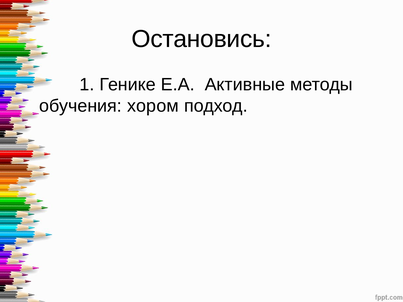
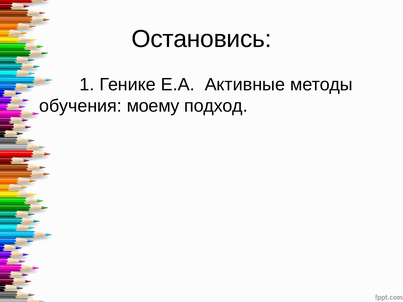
хором: хором -> моему
